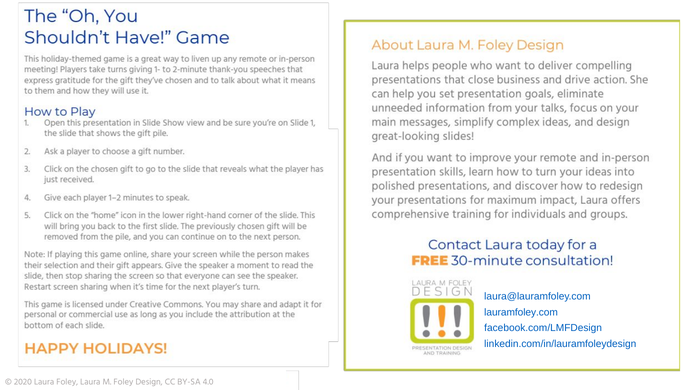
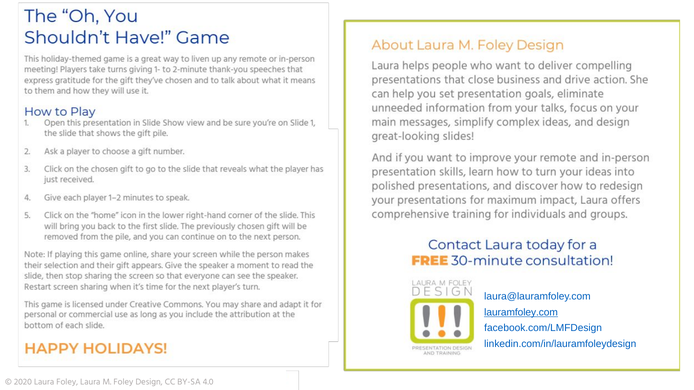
lauramfoley.com underline: none -> present
